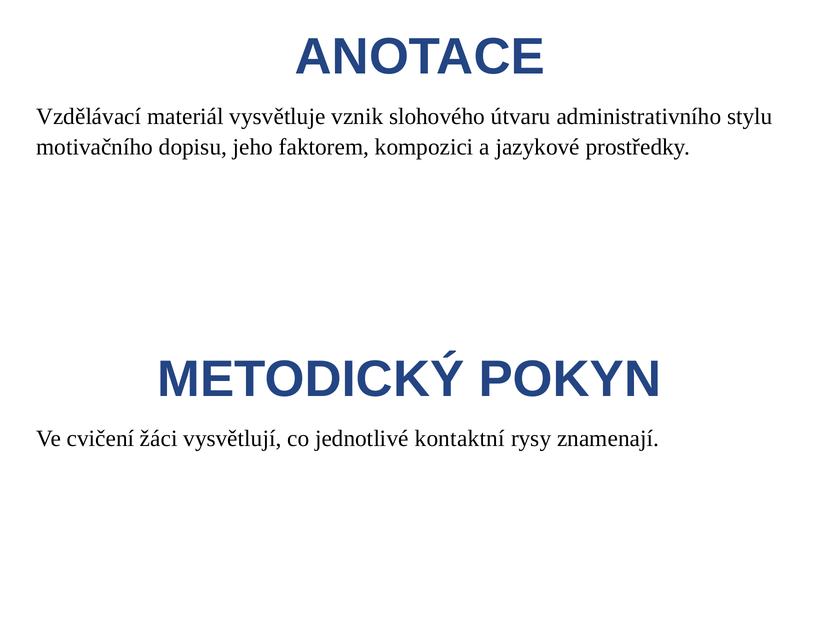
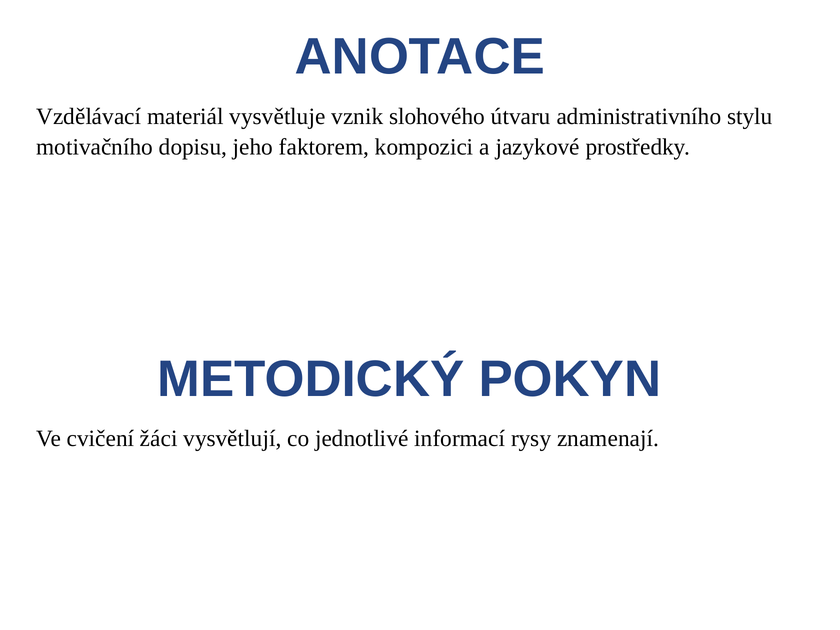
kontaktní: kontaktní -> informací
